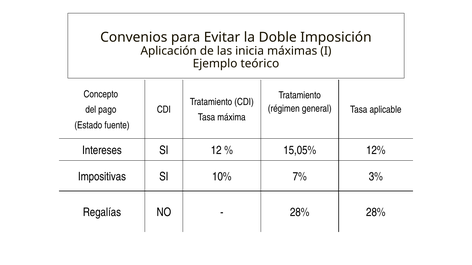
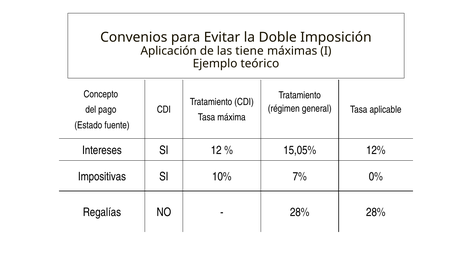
inicia: inicia -> tiene
3%: 3% -> 0%
